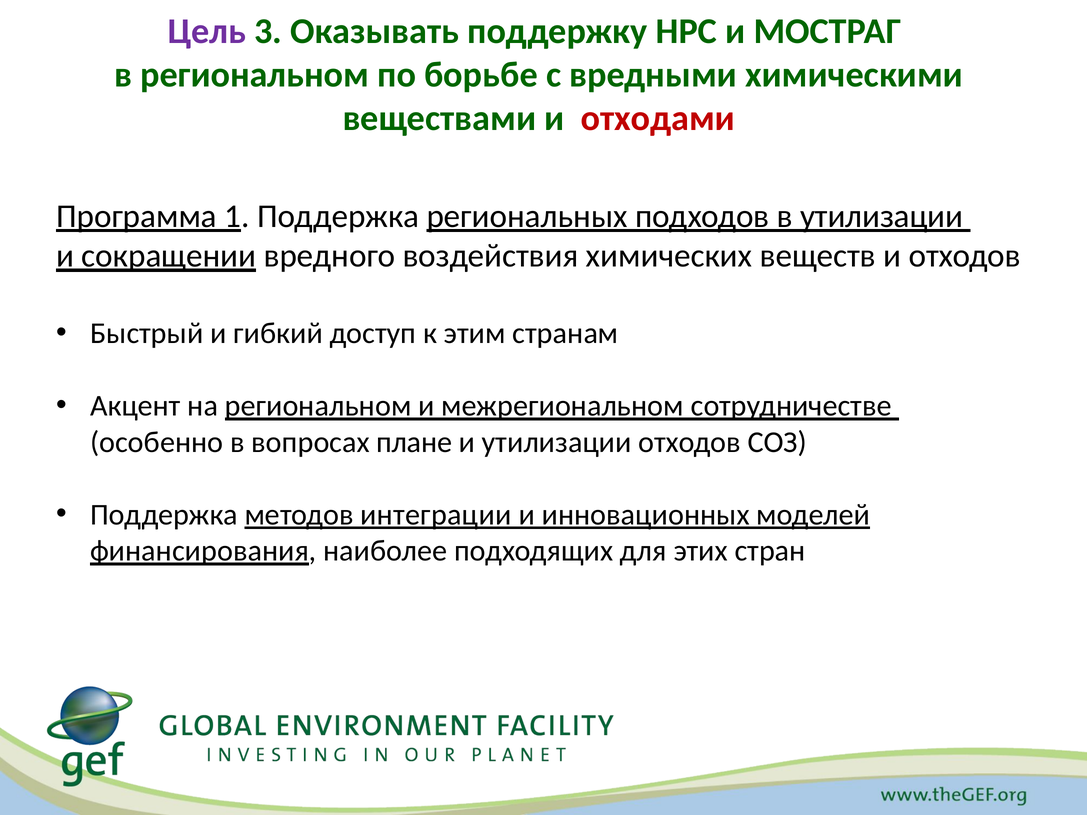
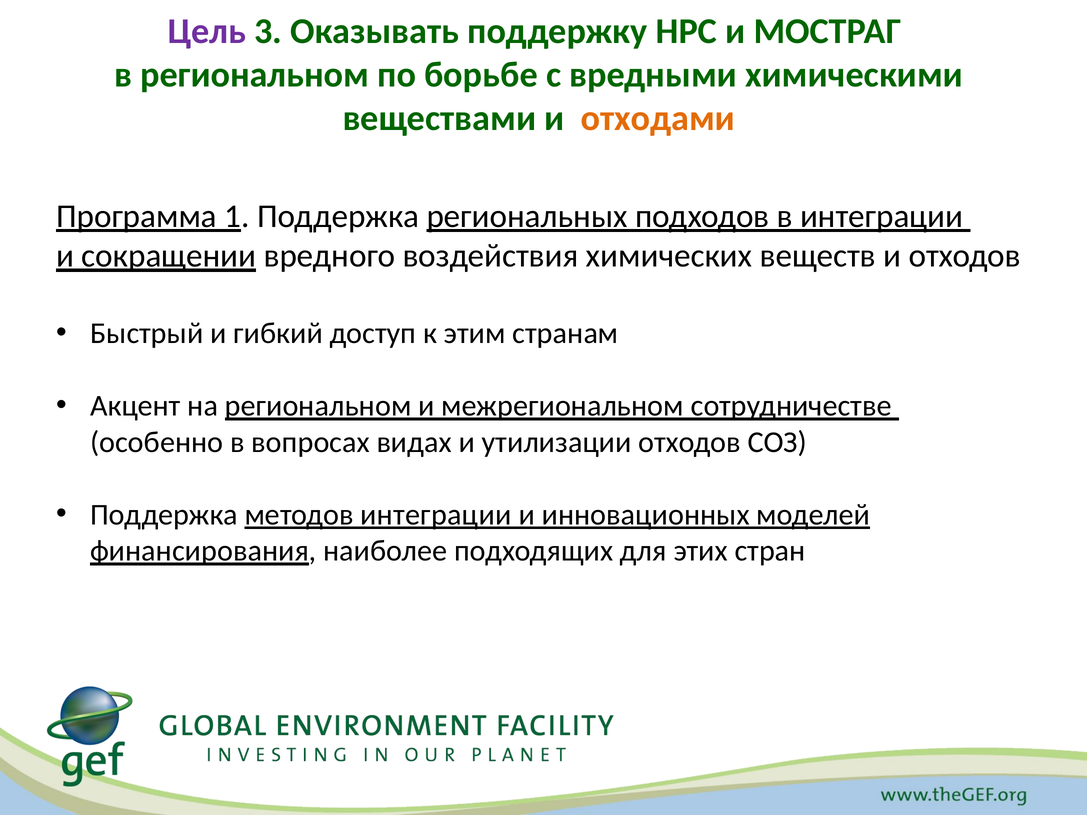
отходами colour: red -> orange
в утилизации: утилизации -> интеграции
плане: плане -> видах
